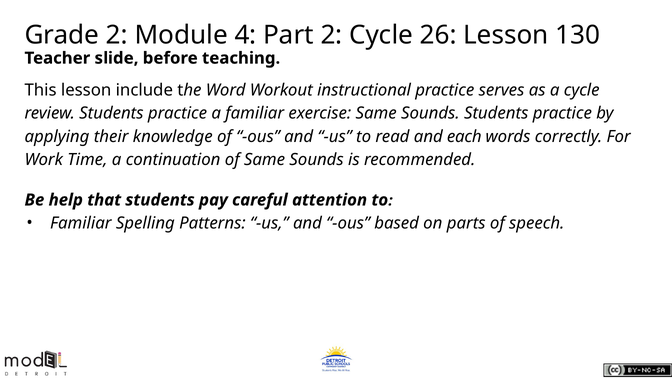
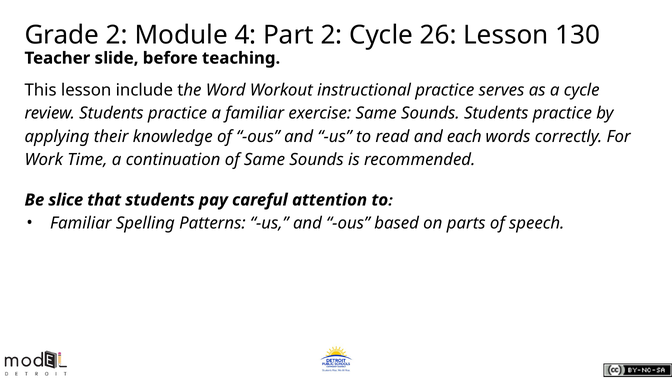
help: help -> slice
